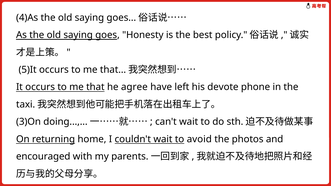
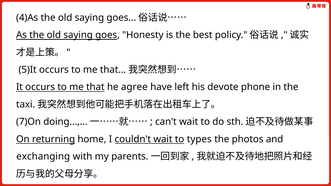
3)On: 3)On -> 7)On
avoid: avoid -> types
encouraged: encouraged -> exchanging
